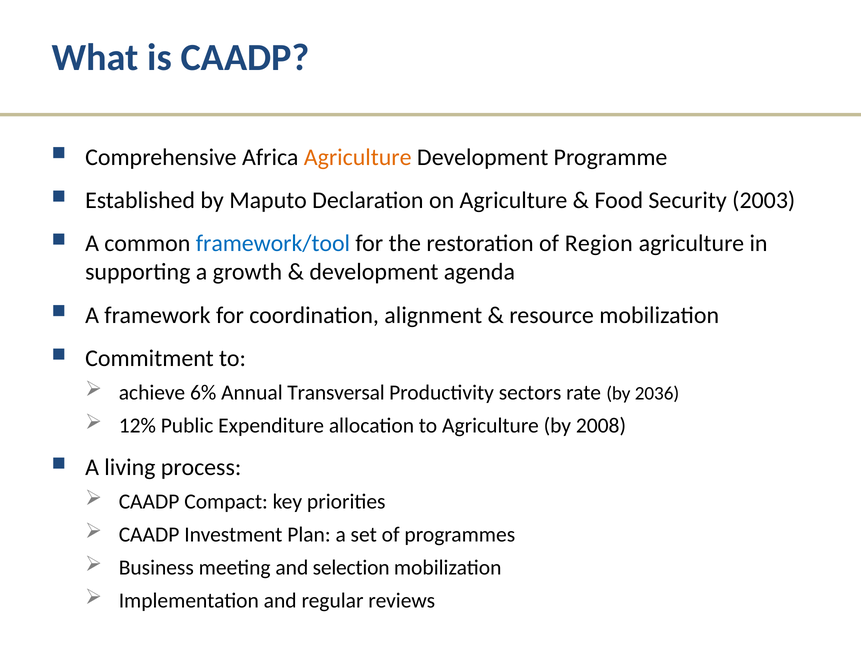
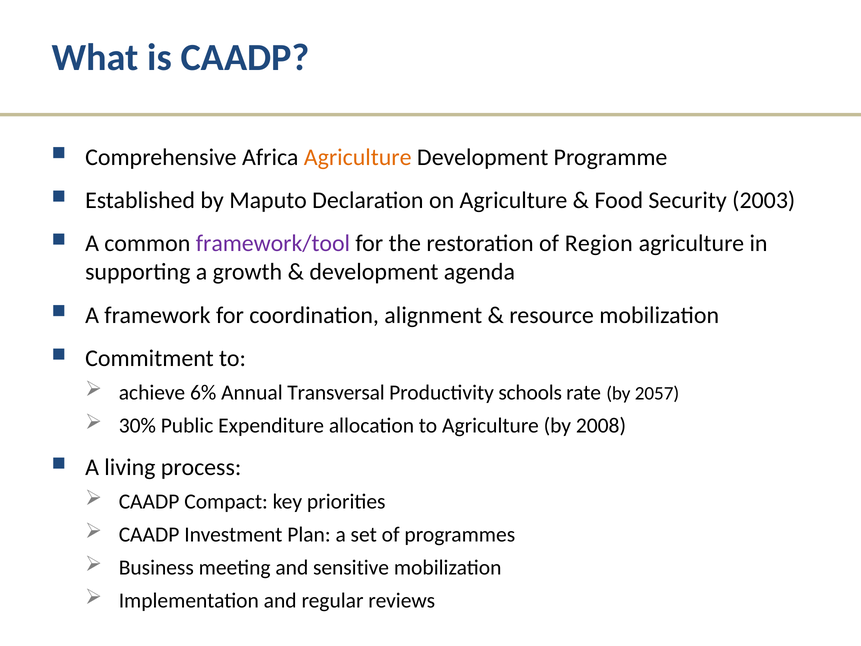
framework/tool colour: blue -> purple
sectors: sectors -> schools
2036: 2036 -> 2057
12%: 12% -> 30%
selection: selection -> sensitive
